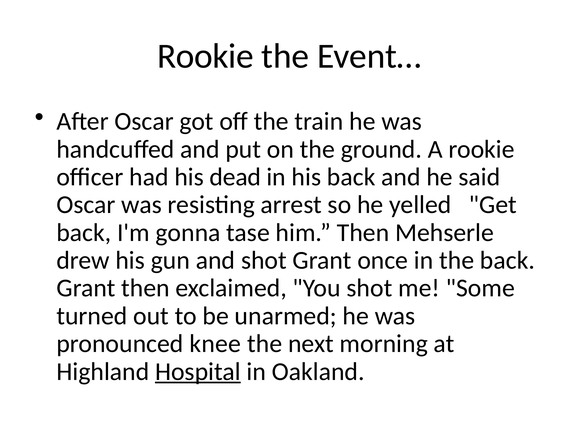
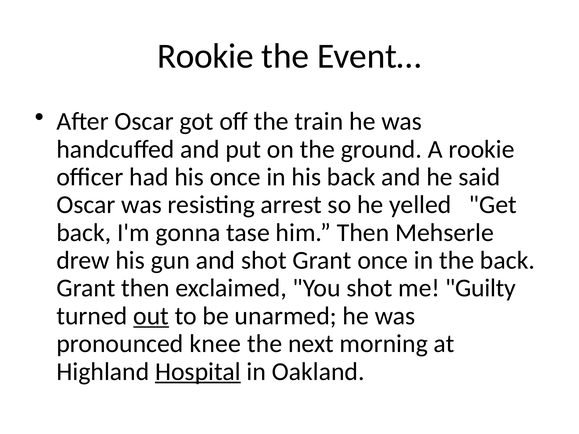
his dead: dead -> once
Some: Some -> Guilty
out underline: none -> present
